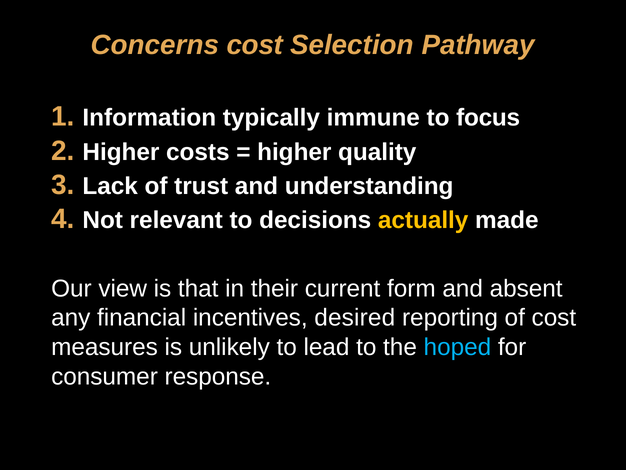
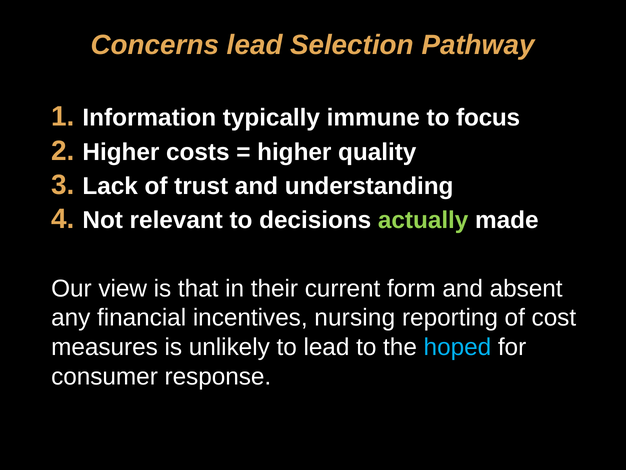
Concerns cost: cost -> lead
actually colour: yellow -> light green
desired: desired -> nursing
